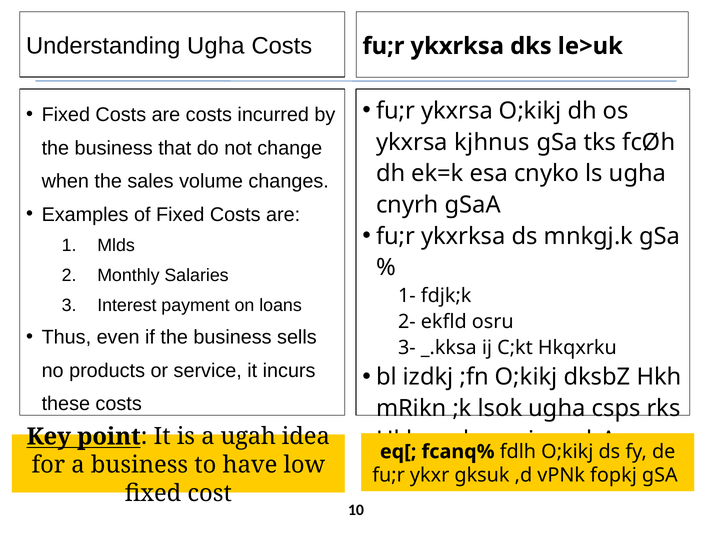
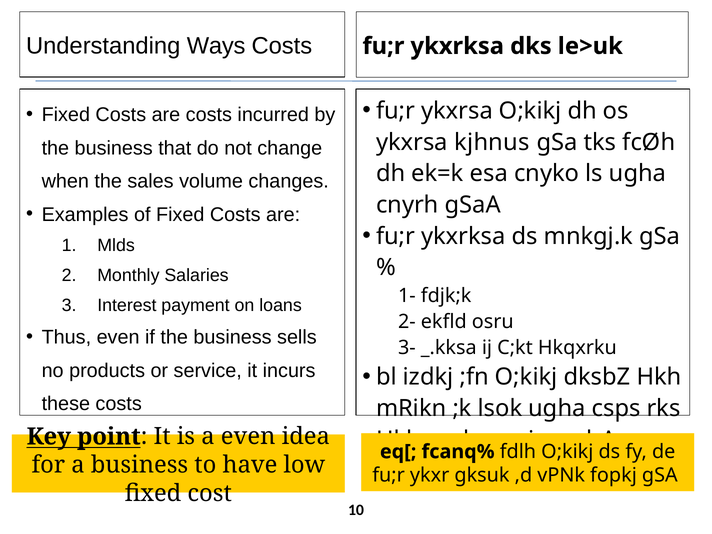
Understanding Ugha: Ugha -> Ways
a ugah: ugah -> even
